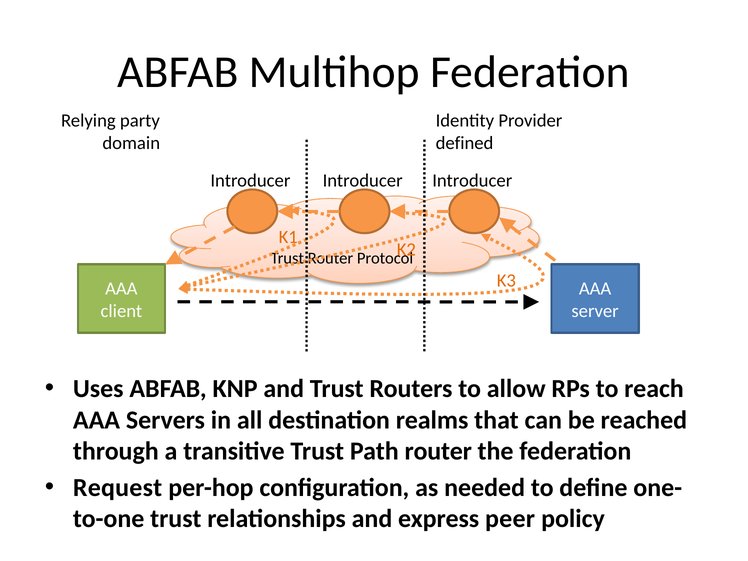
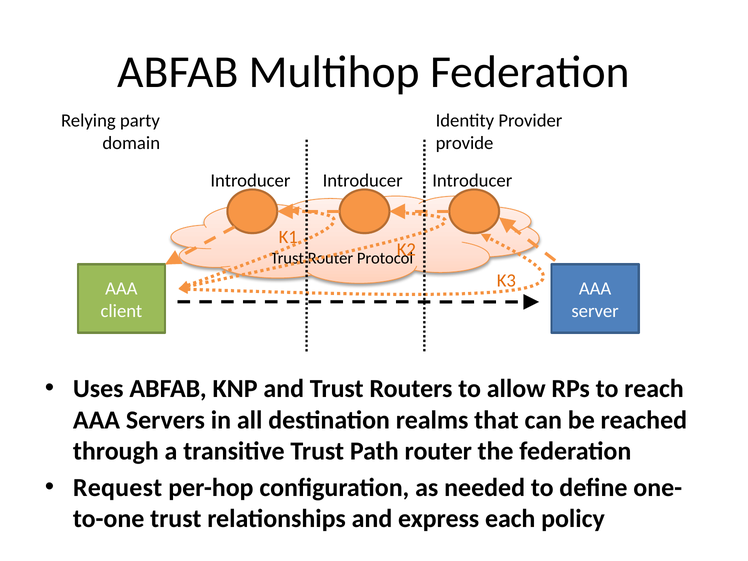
defined: defined -> provide
peer: peer -> each
